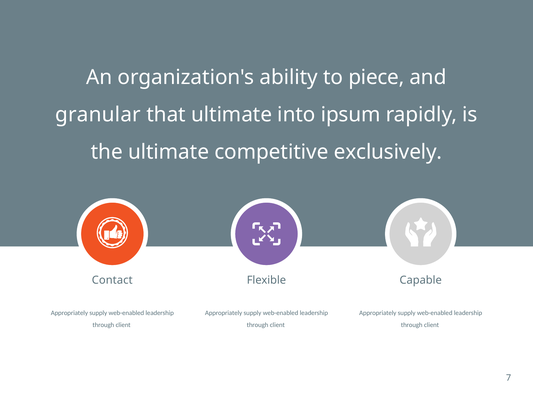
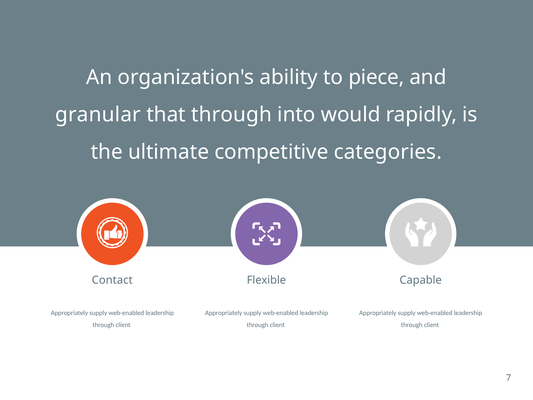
that ultimate: ultimate -> through
ipsum: ipsum -> would
exclusively: exclusively -> categories
